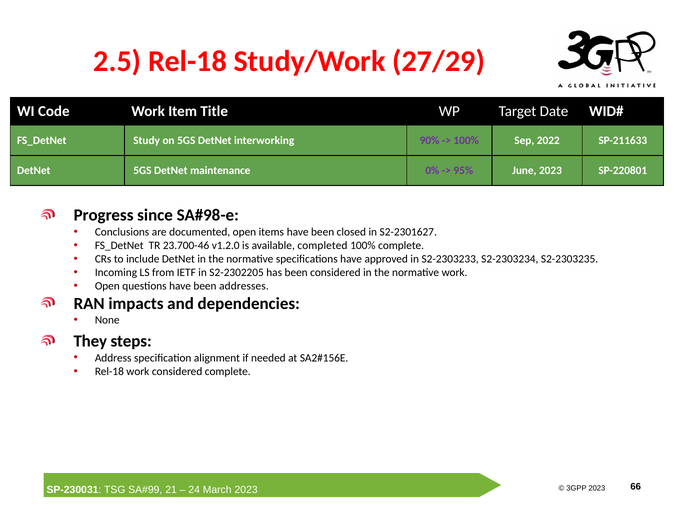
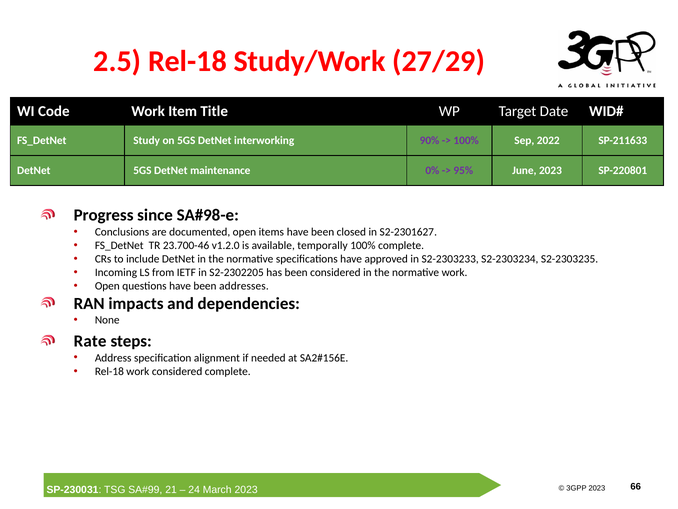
completed: completed -> temporally
They: They -> Rate
